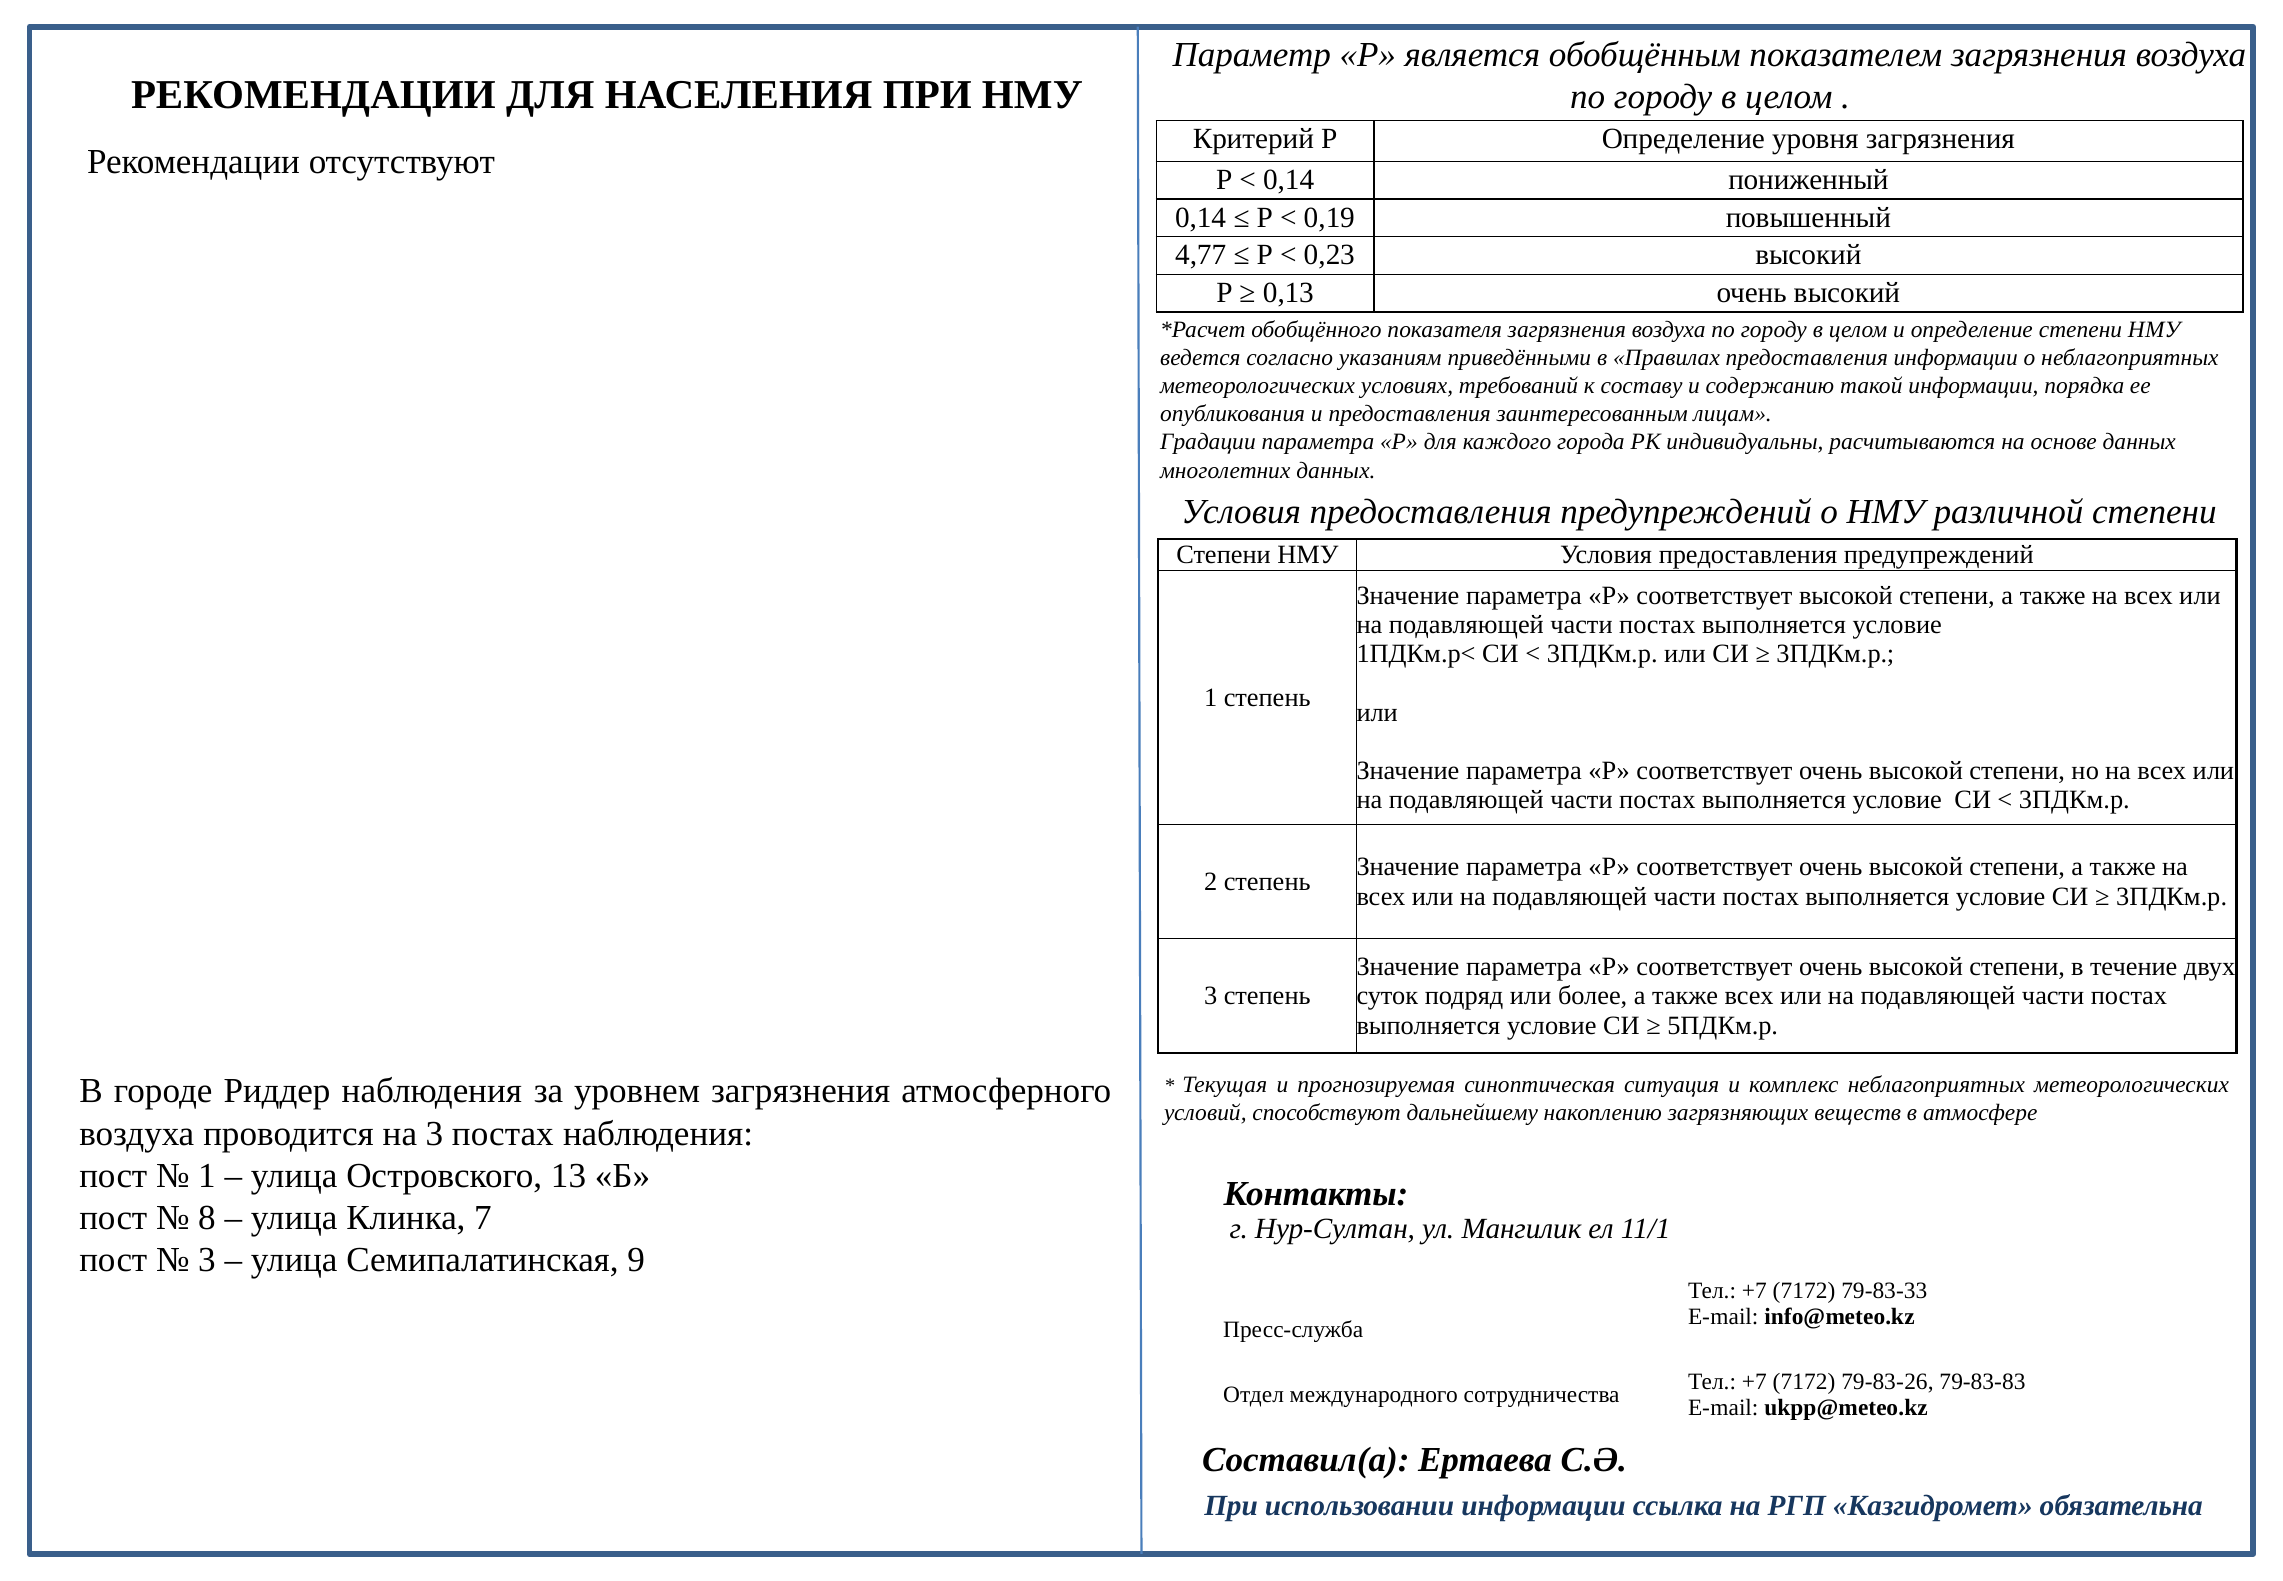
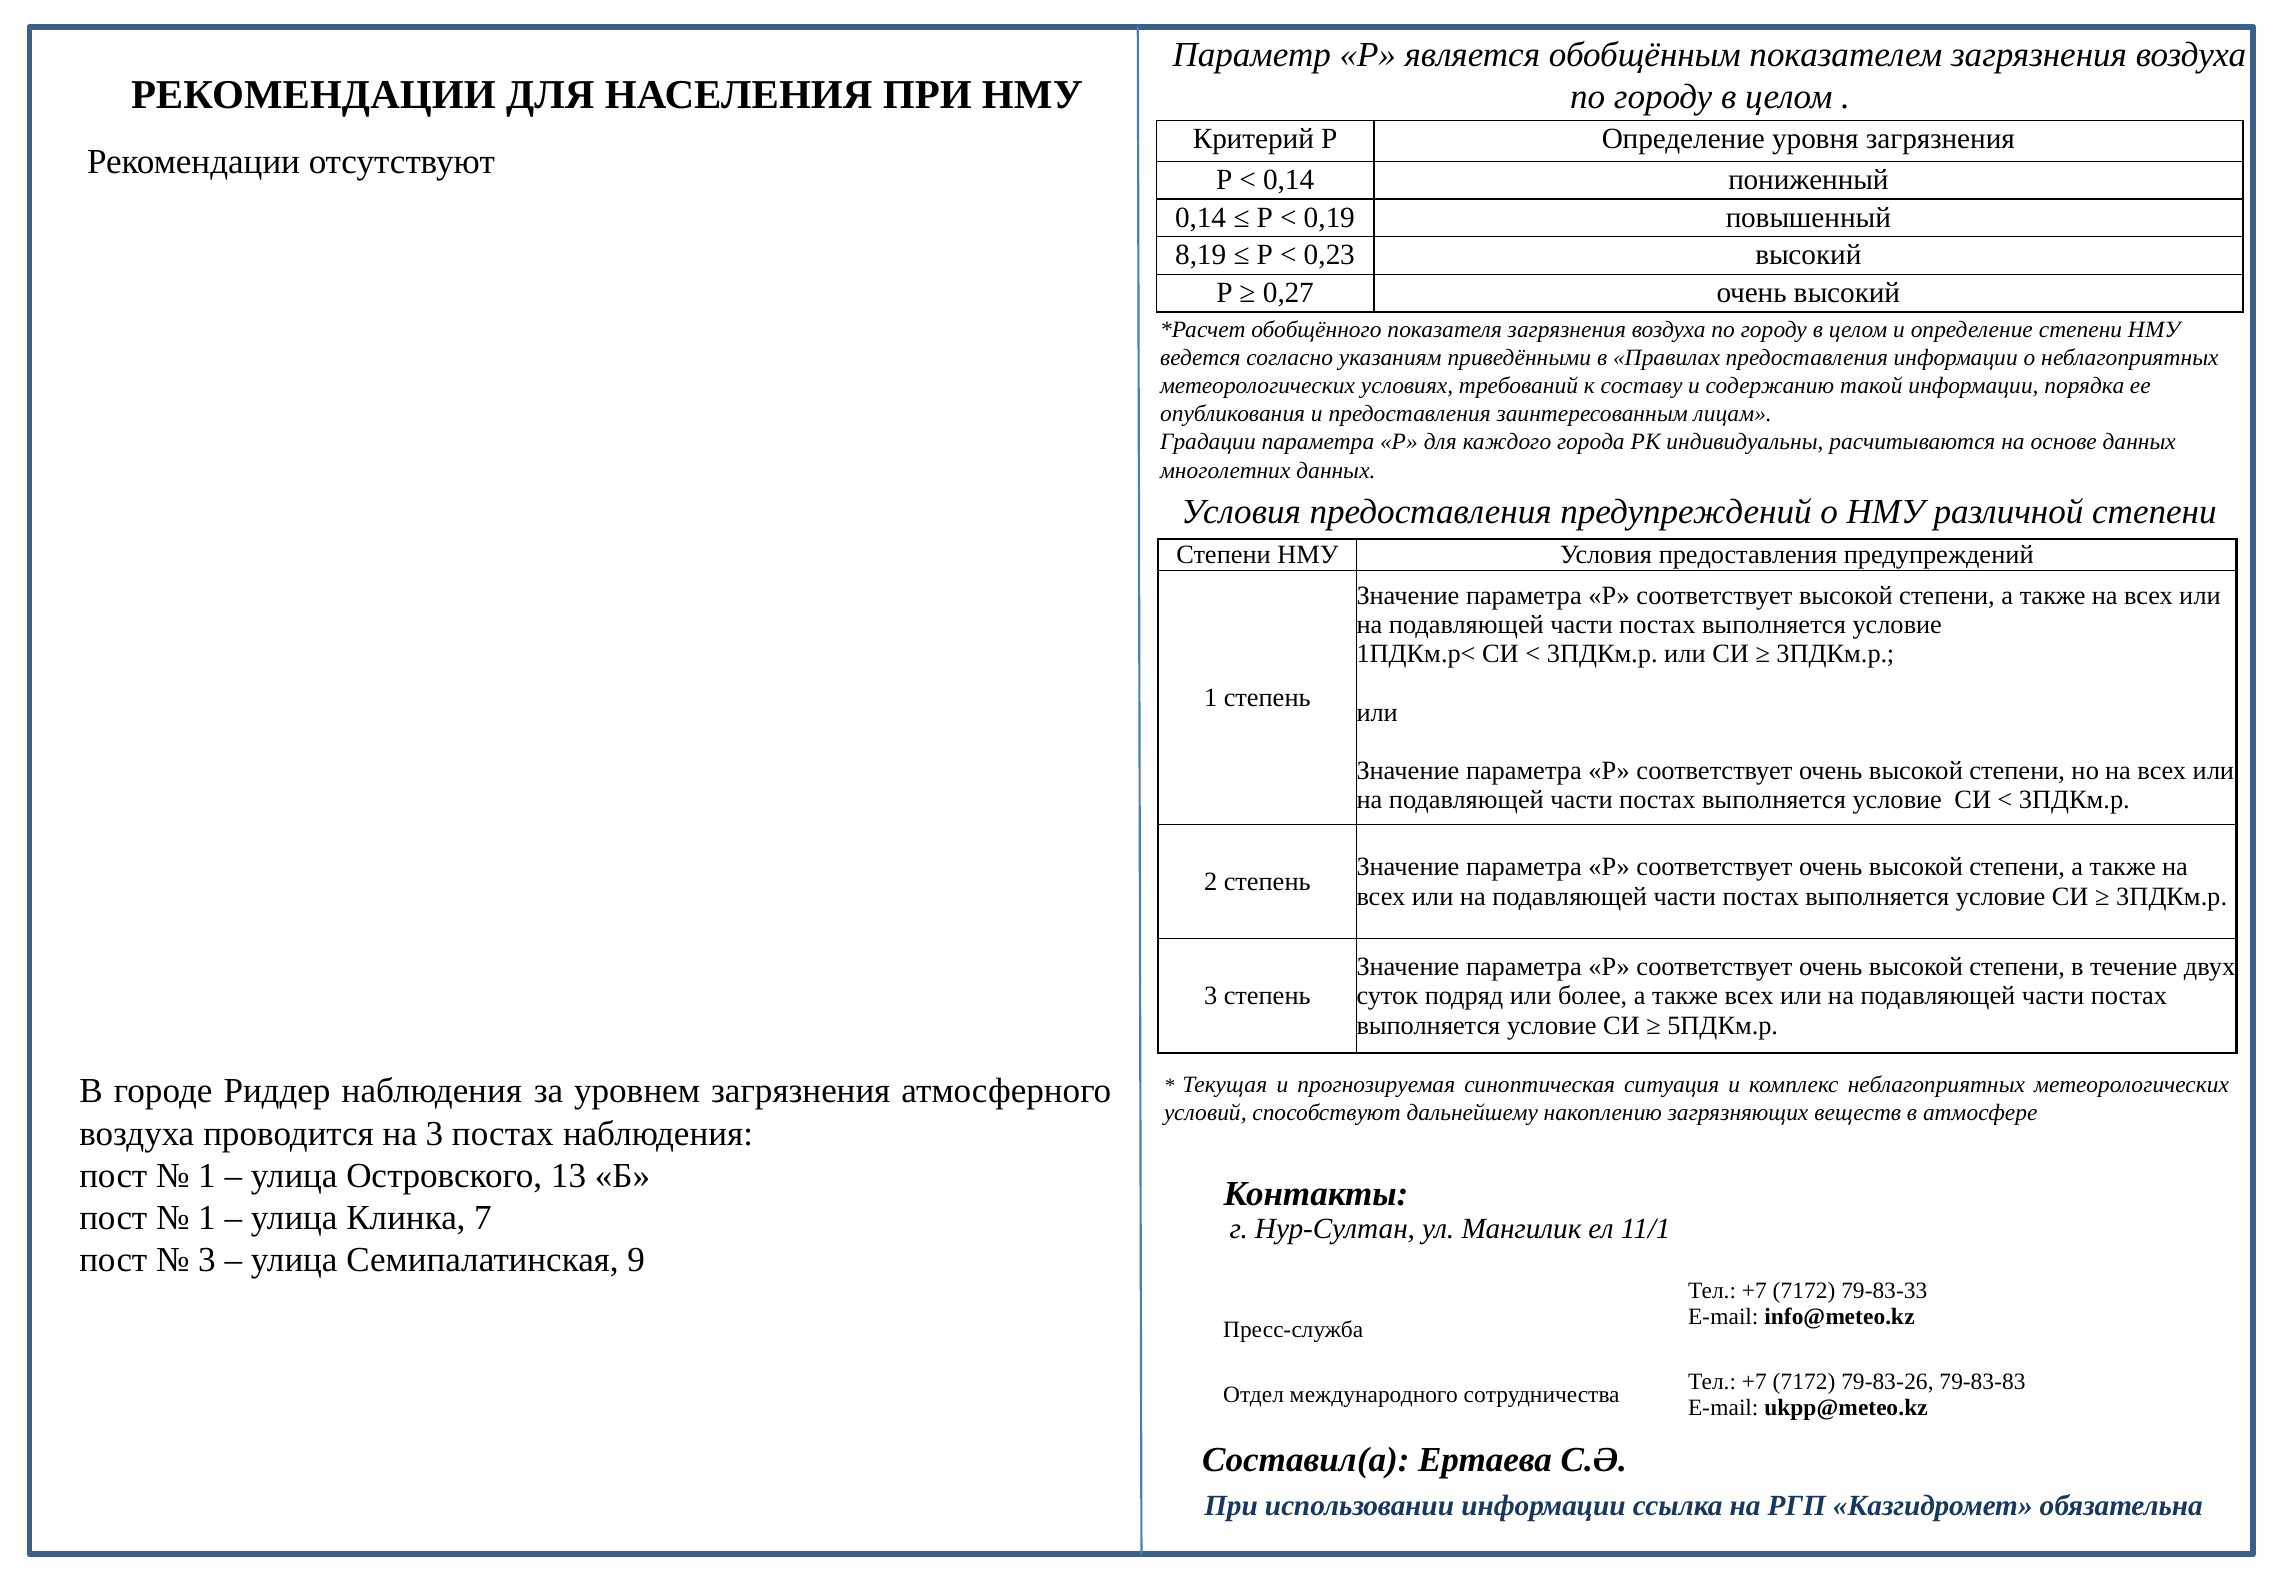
4,77: 4,77 -> 8,19
0,13: 0,13 -> 0,27
8 at (207, 1217): 8 -> 1
